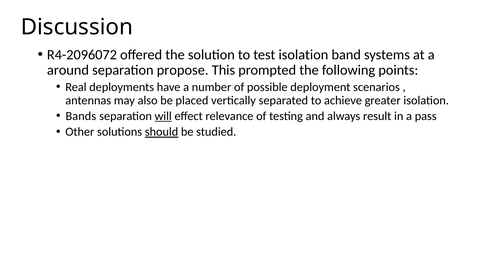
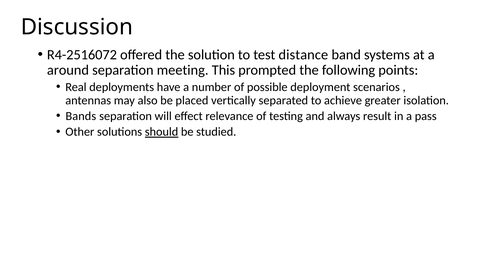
R4-2096072: R4-2096072 -> R4-2516072
test isolation: isolation -> distance
propose: propose -> meeting
will underline: present -> none
